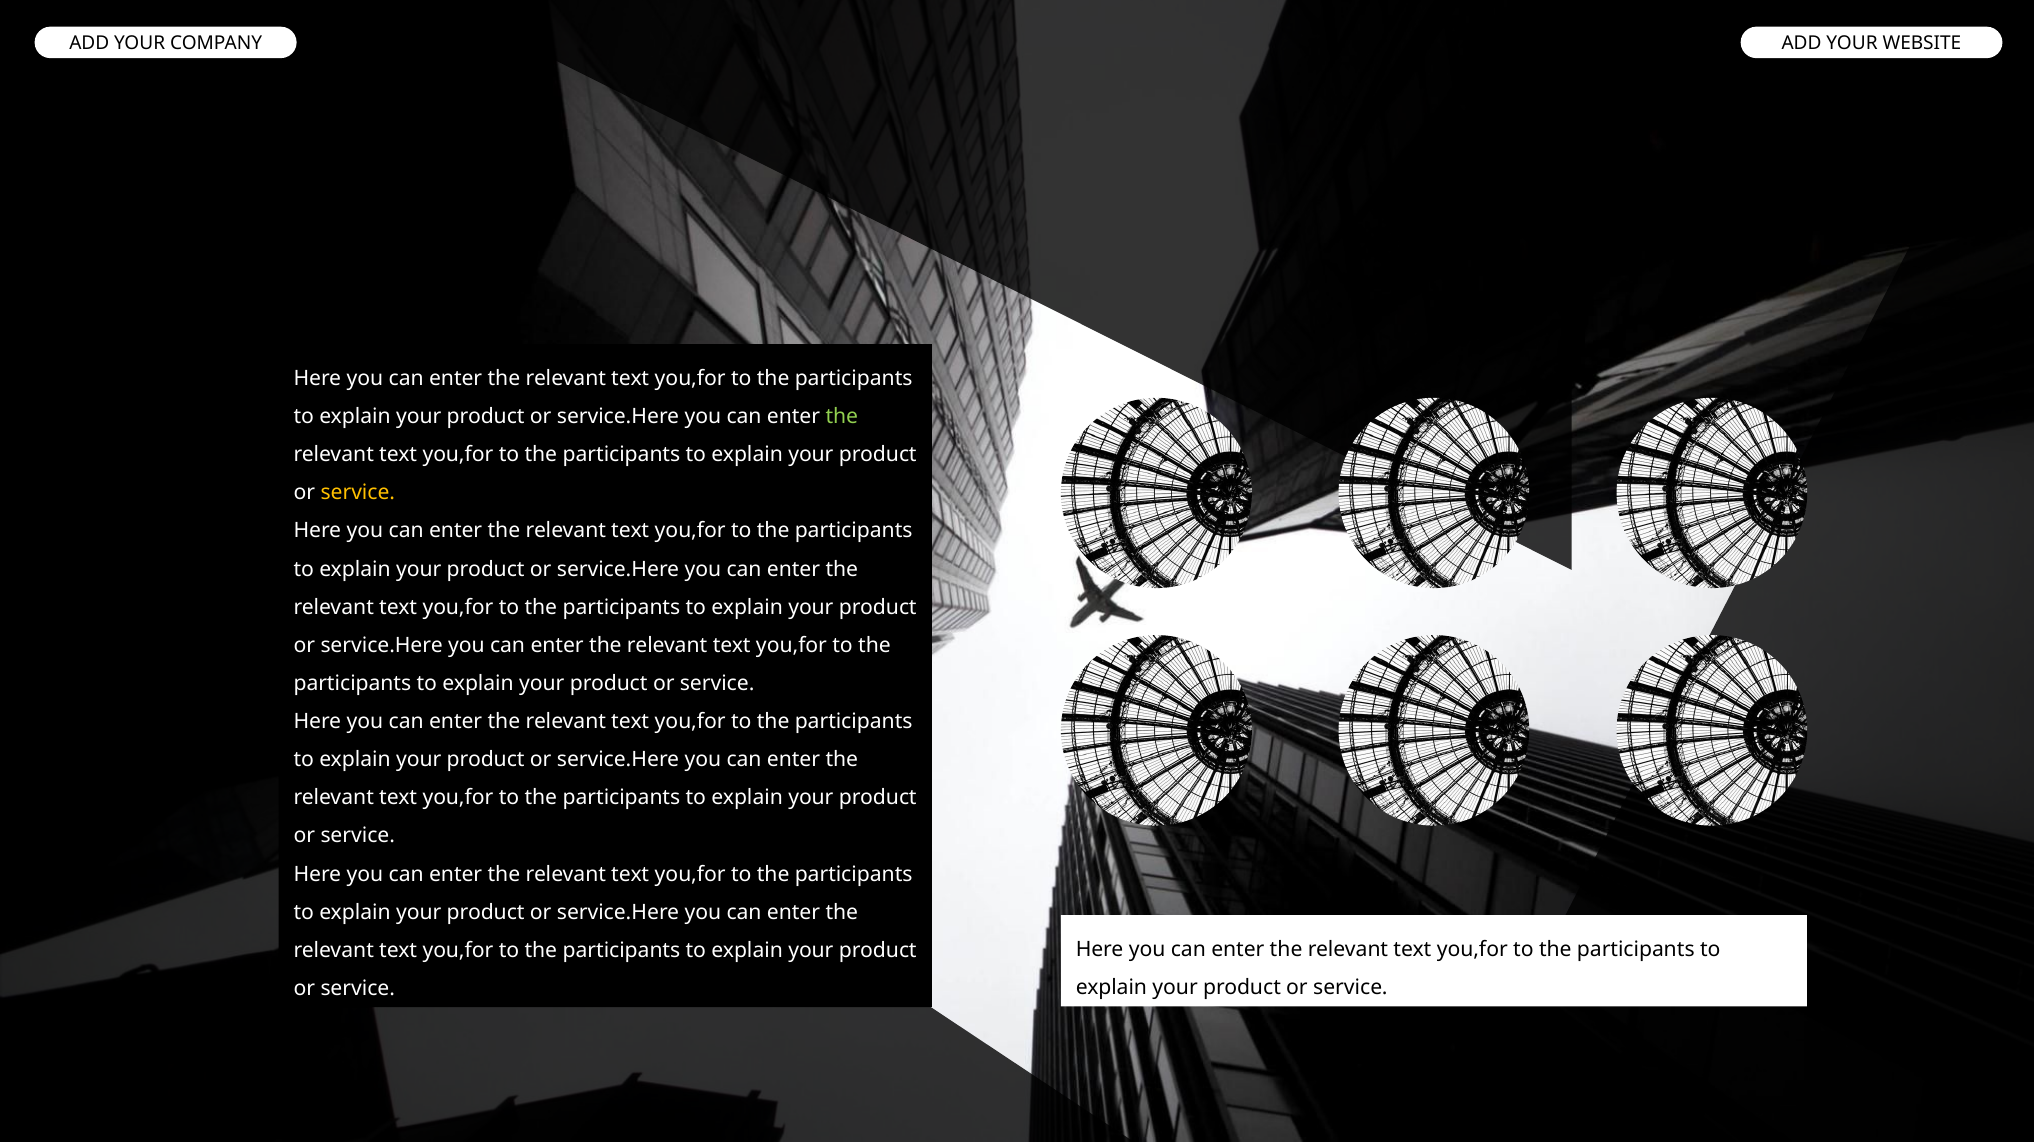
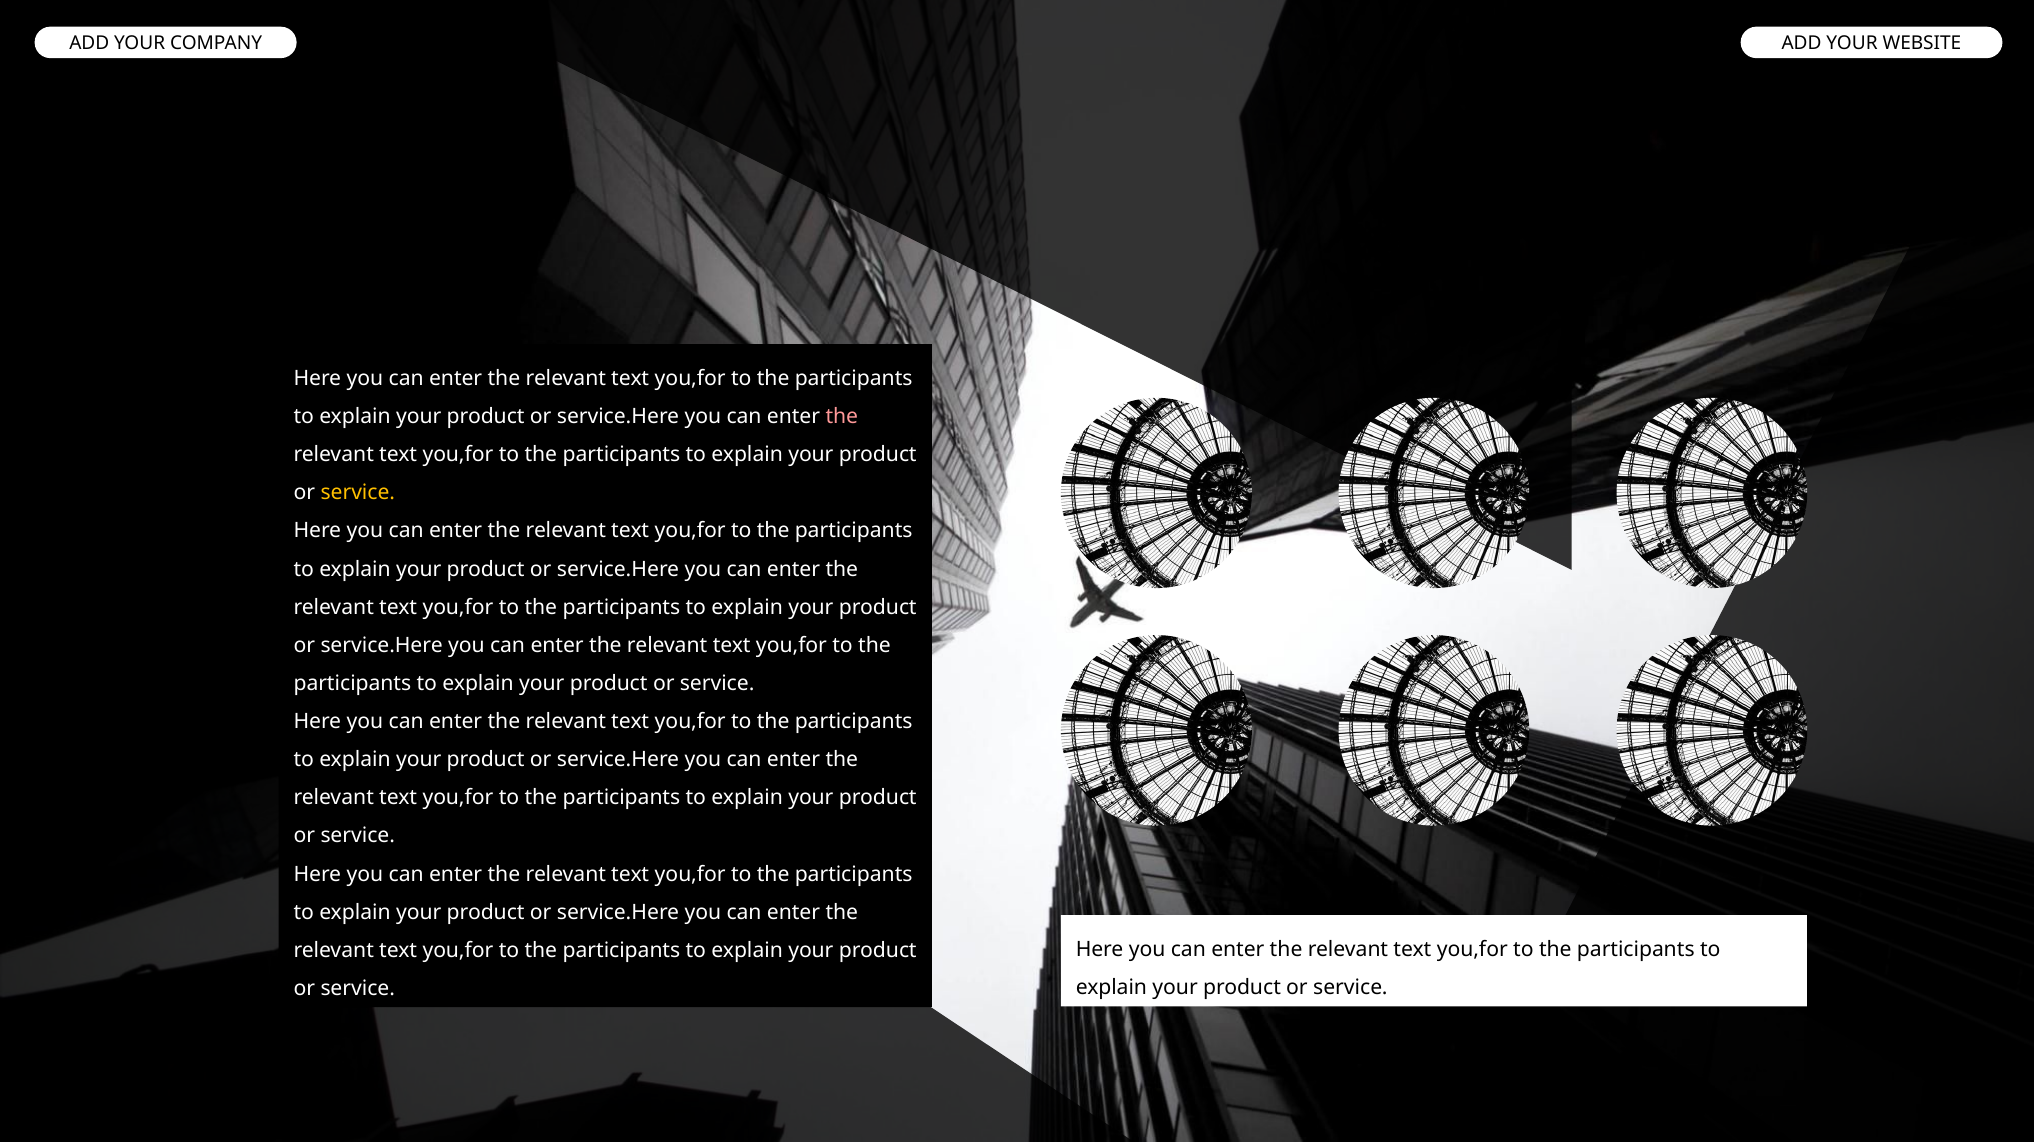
the at (842, 417) colour: light green -> pink
